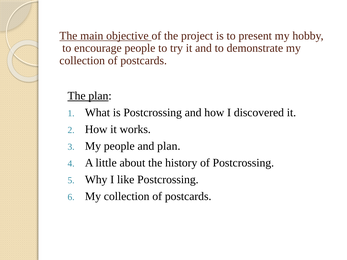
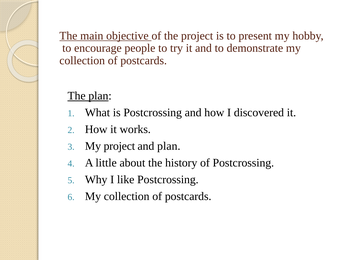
My people: people -> project
